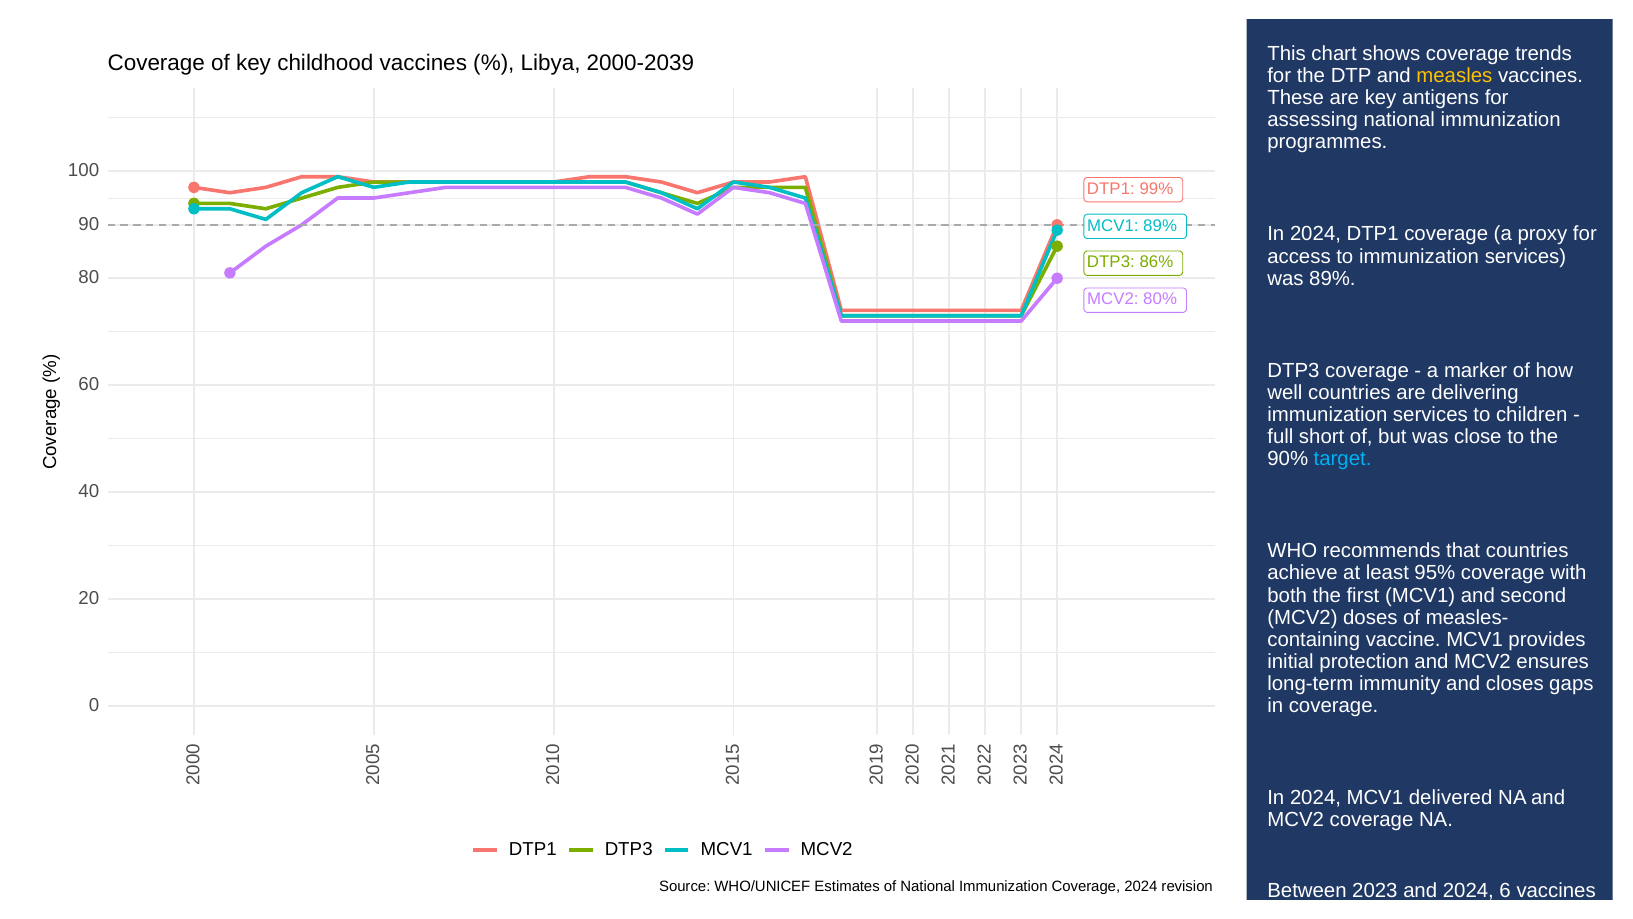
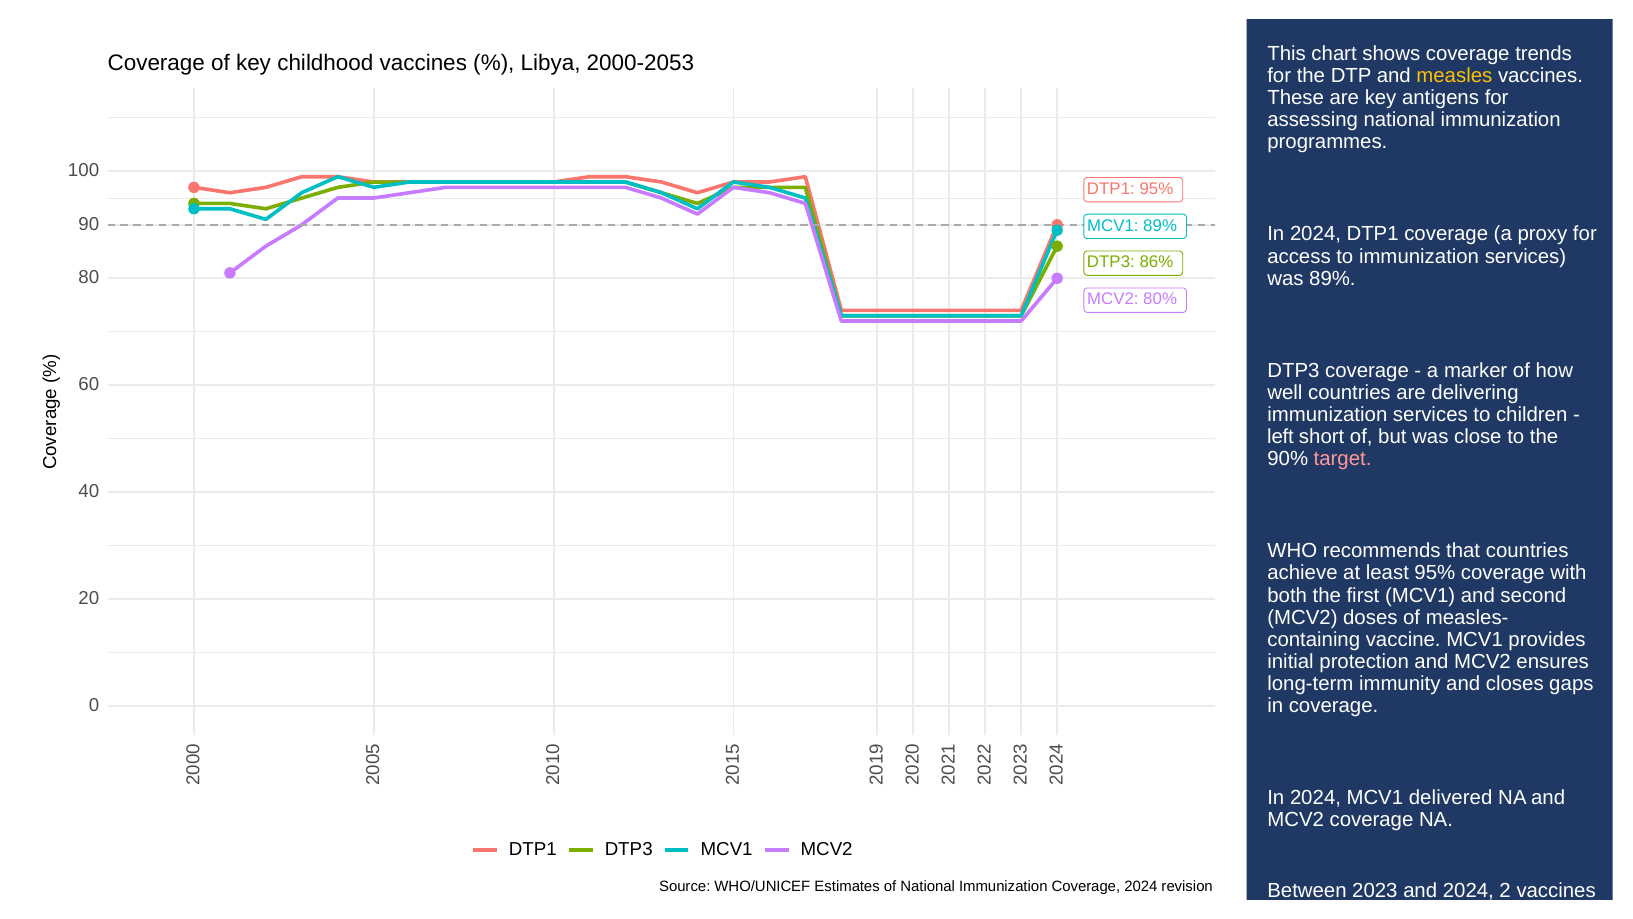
2000-2039: 2000-2039 -> 2000-2053
DTP1 99%: 99% -> 95%
full: full -> left
target colour: light blue -> pink
2024 6: 6 -> 2
